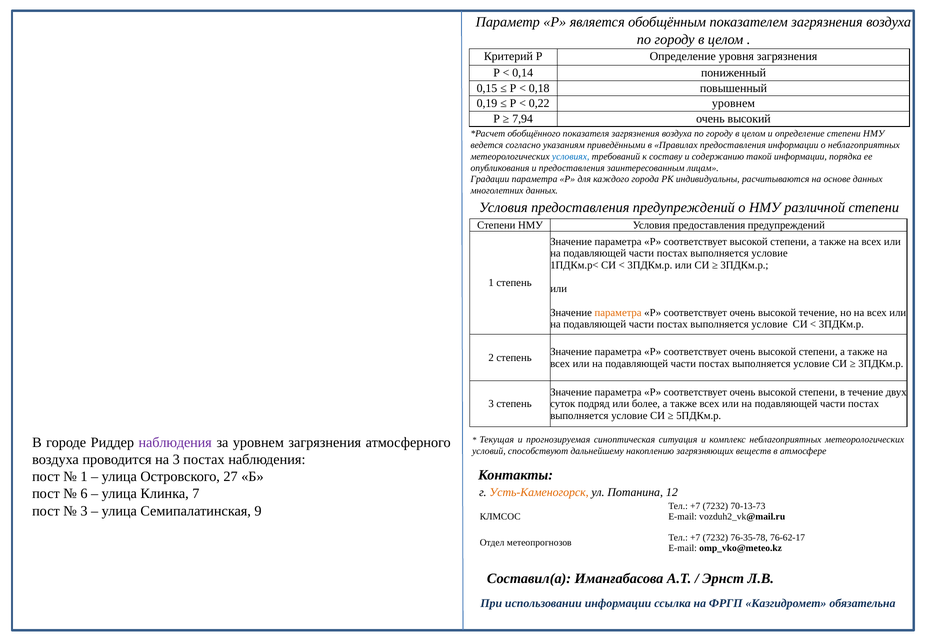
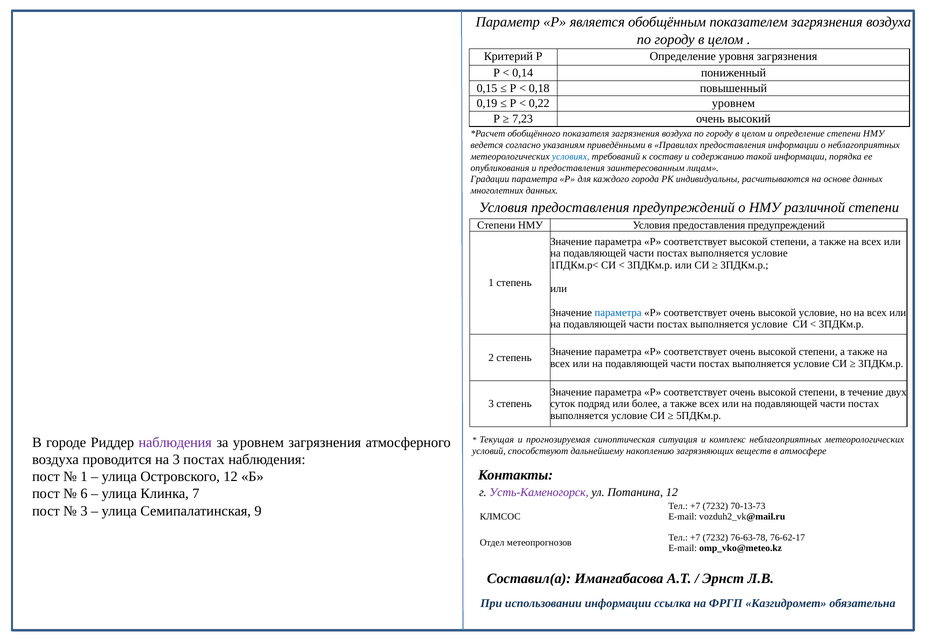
7,94: 7,94 -> 7,23
параметра at (618, 313) colour: orange -> blue
высокой течение: течение -> условие
Островского 27: 27 -> 12
Усть-Каменогорск colour: orange -> purple
76-35-78: 76-35-78 -> 76-63-78
